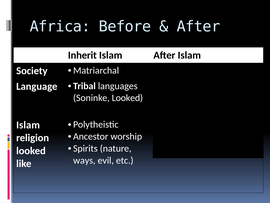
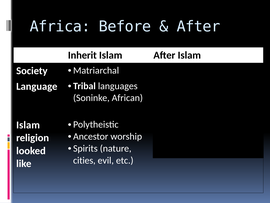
Soninke Looked: Looked -> African
ways at (84, 160): ways -> cities
